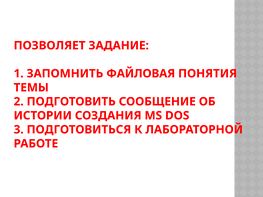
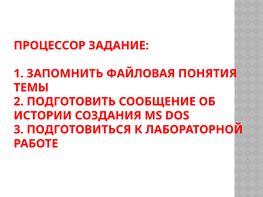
ПОЗВОЛЯЕТ: ПОЗВОЛЯЕТ -> ПРОЦЕССОР
